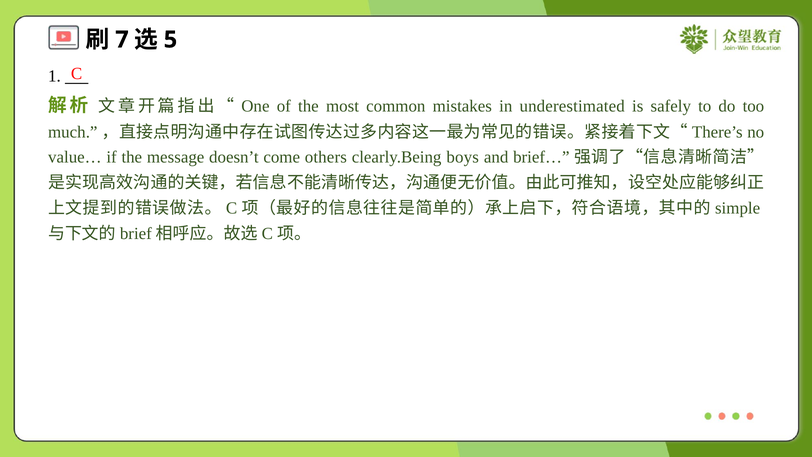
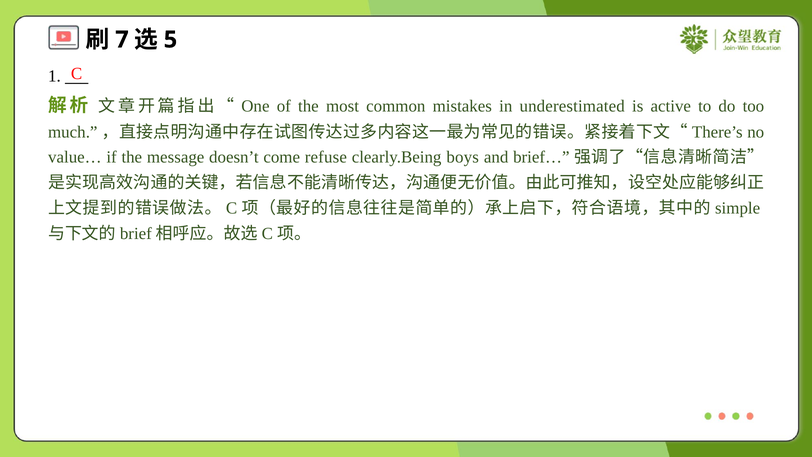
safely: safely -> active
others: others -> refuse
